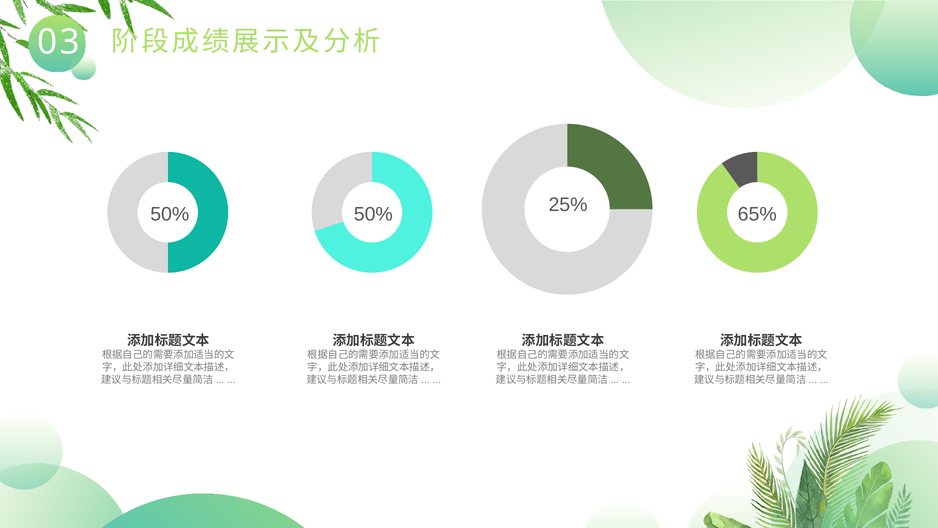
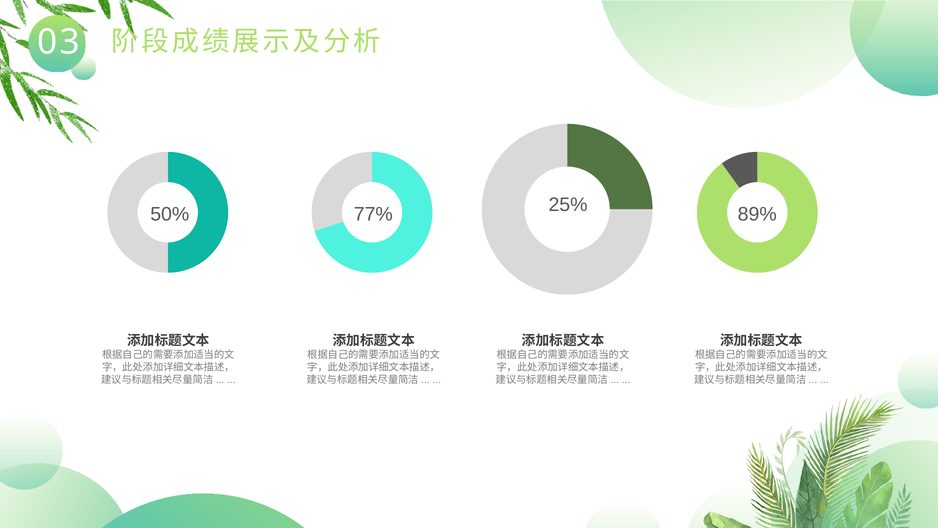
50% 50%: 50% -> 77%
65%: 65% -> 89%
